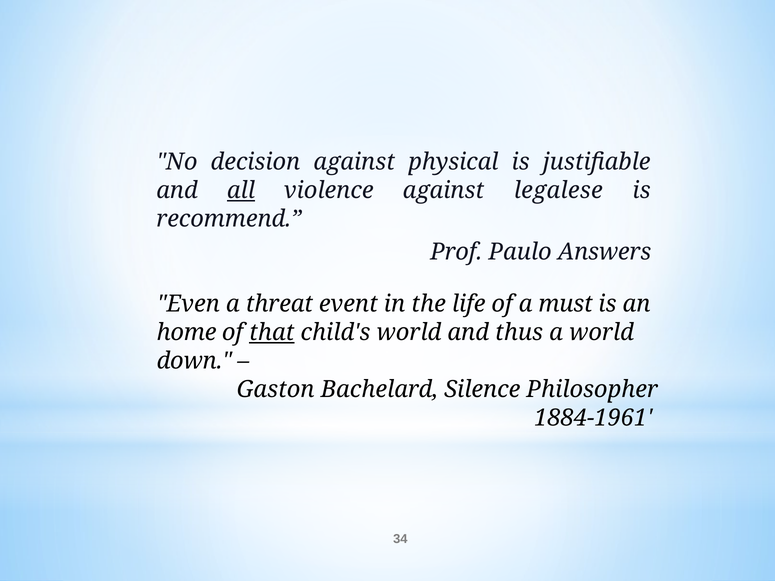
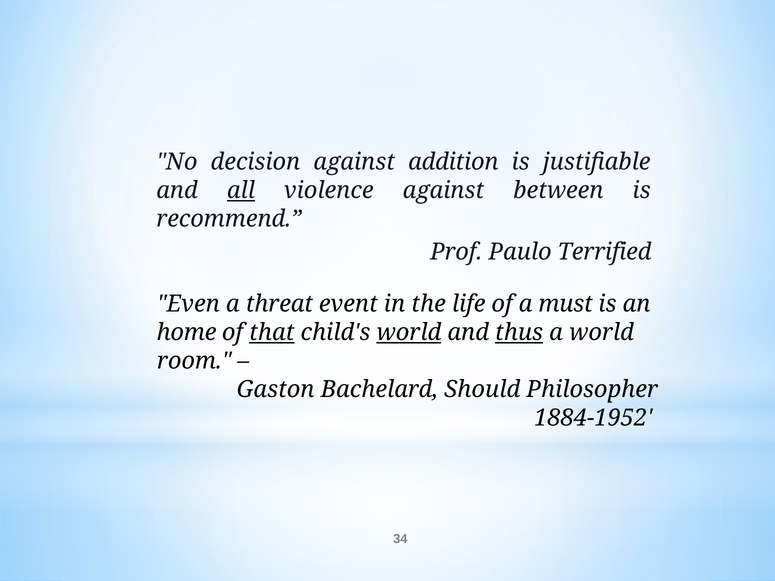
physical: physical -> addition
legalese: legalese -> between
Answers: Answers -> Terrified
world at (409, 333) underline: none -> present
thus underline: none -> present
down: down -> room
Silence: Silence -> Should
1884-1961: 1884-1961 -> 1884-1952
